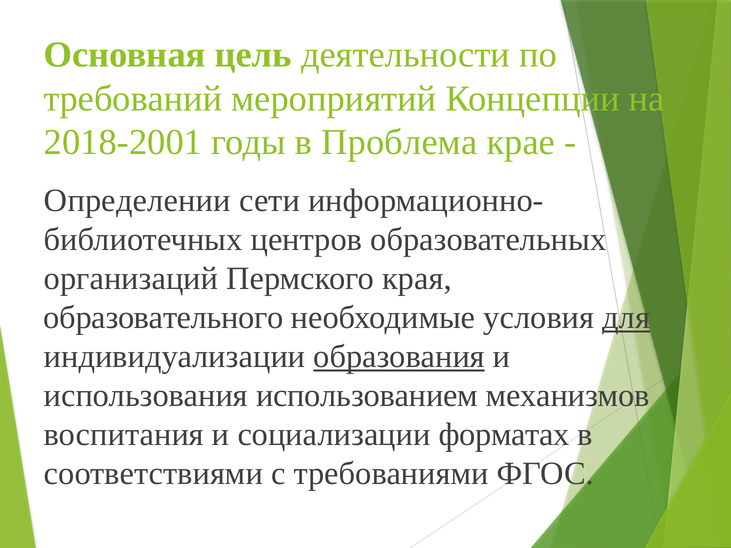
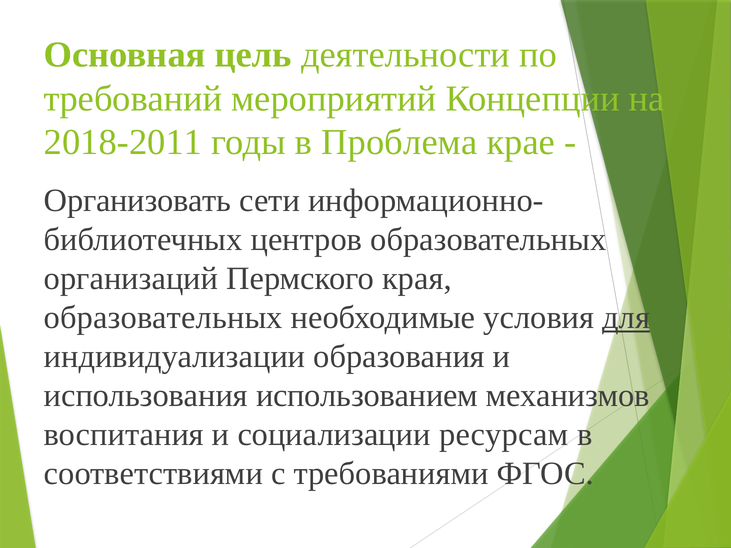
2018-2001: 2018-2001 -> 2018-2011
Определении: Определении -> Организовать
образовательного at (163, 318): образовательного -> образовательных
образования underline: present -> none
форматах: форматах -> ресурсам
